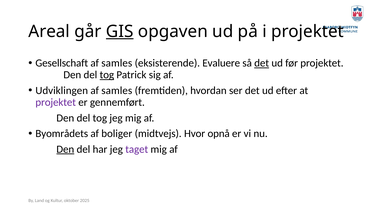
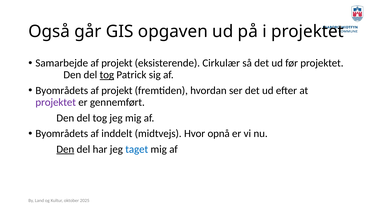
Areal: Areal -> Også
GIS underline: present -> none
Gesellschaft: Gesellschaft -> Samarbejde
samles at (117, 63): samles -> projekt
Evaluere: Evaluere -> Cirkulær
det at (262, 63) underline: present -> none
Udviklingen at (62, 90): Udviklingen -> Byområdets
samles at (117, 90): samles -> projekt
boliger: boliger -> inddelt
taget colour: purple -> blue
